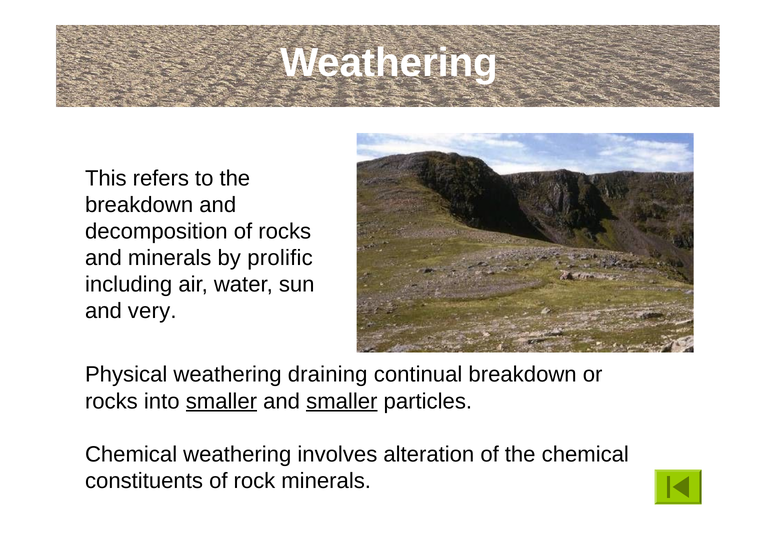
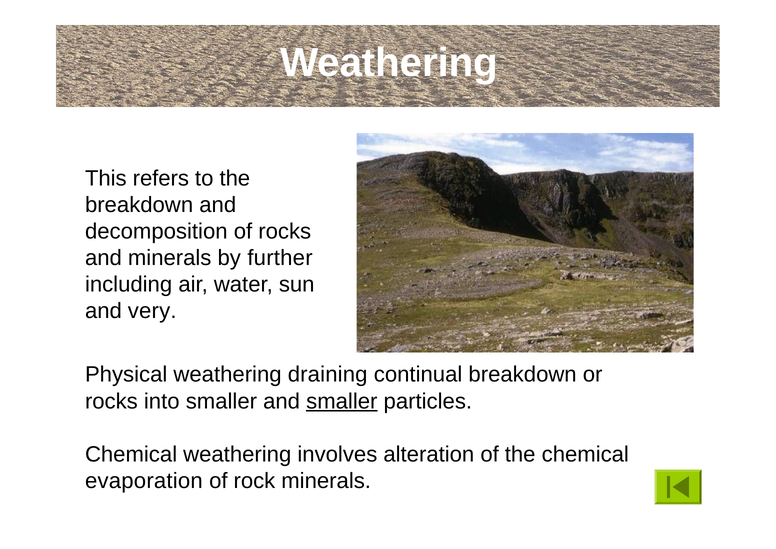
prolific: prolific -> further
smaller at (221, 401) underline: present -> none
constituents: constituents -> evaporation
